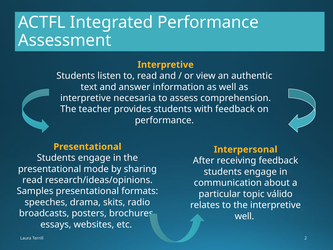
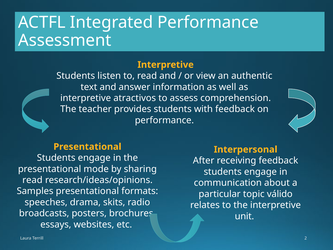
necesaria: necesaria -> atractivos
well at (244, 216): well -> unit
